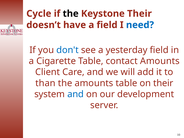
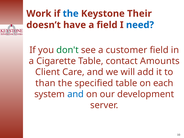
Cycle: Cycle -> Work
the at (71, 14) colour: black -> blue
don't colour: blue -> green
yesterday: yesterday -> customer
the amounts: amounts -> specified
on their: their -> each
